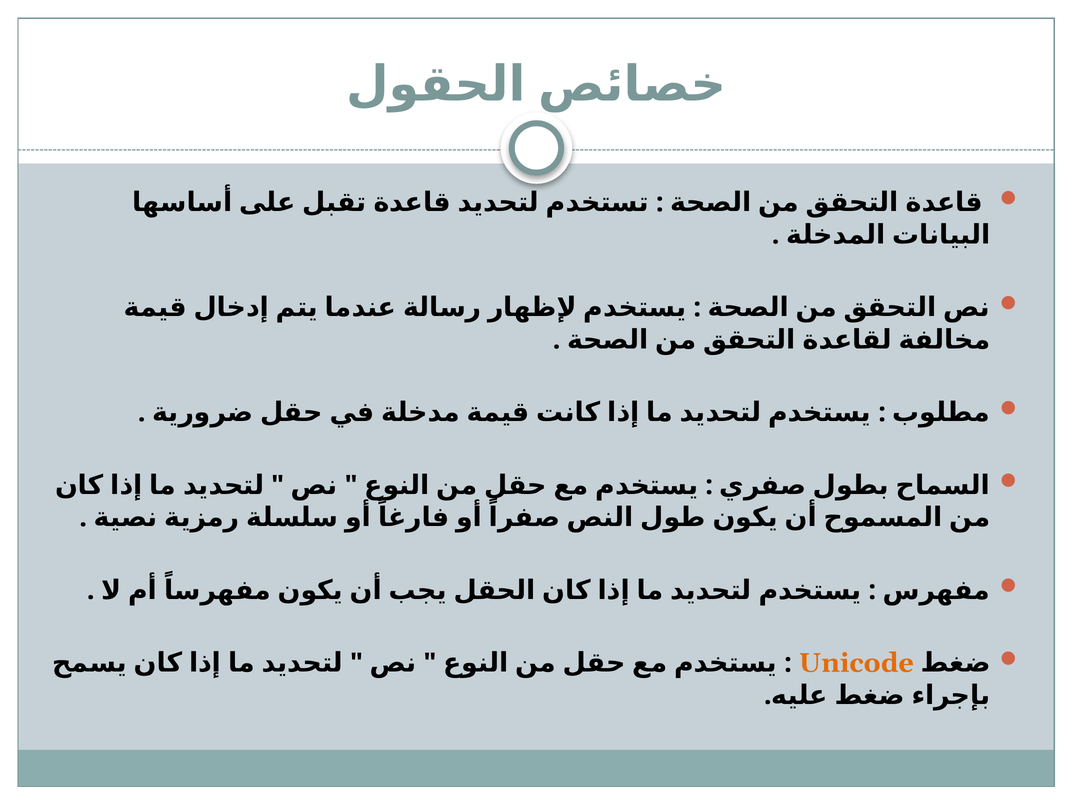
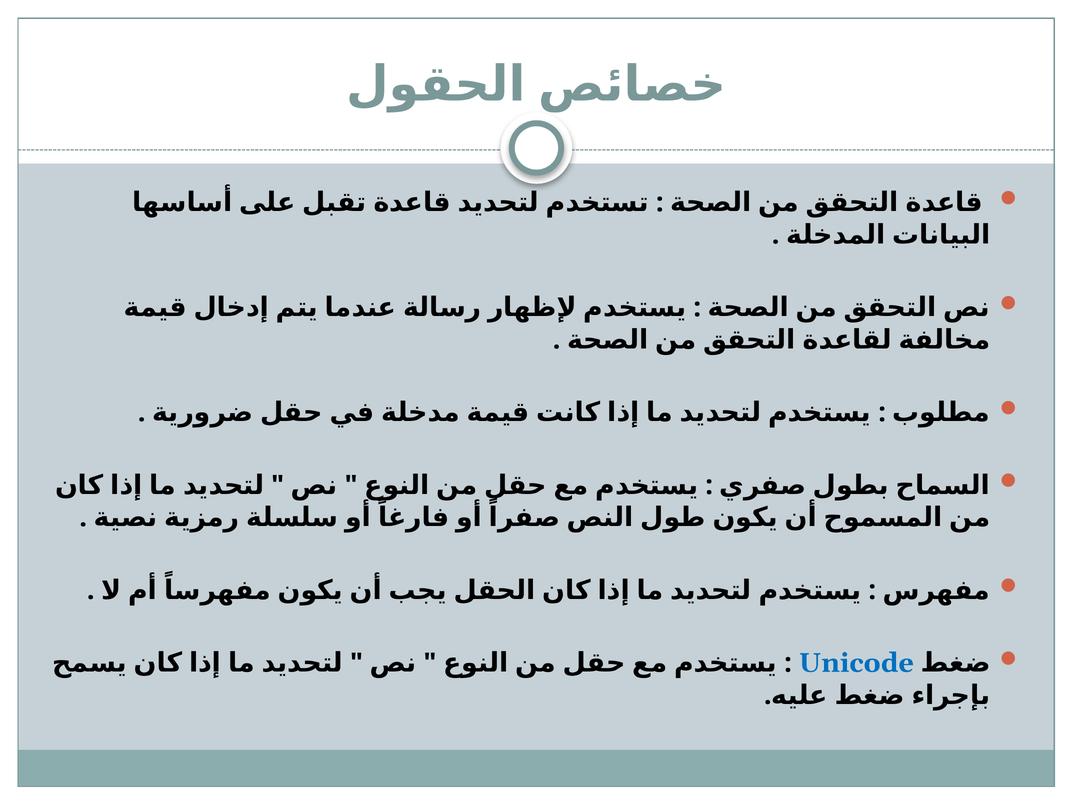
Unicode colour: orange -> blue
